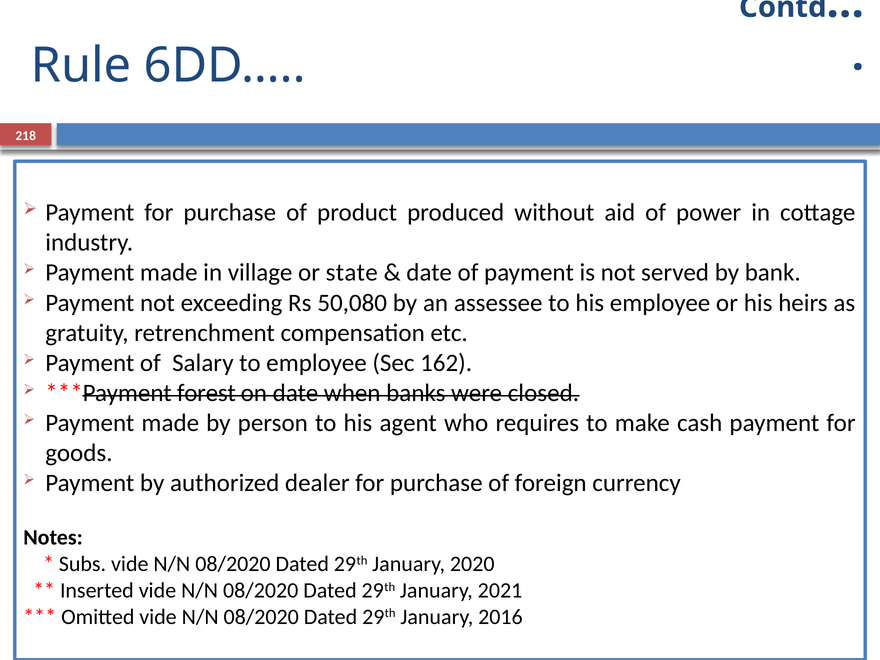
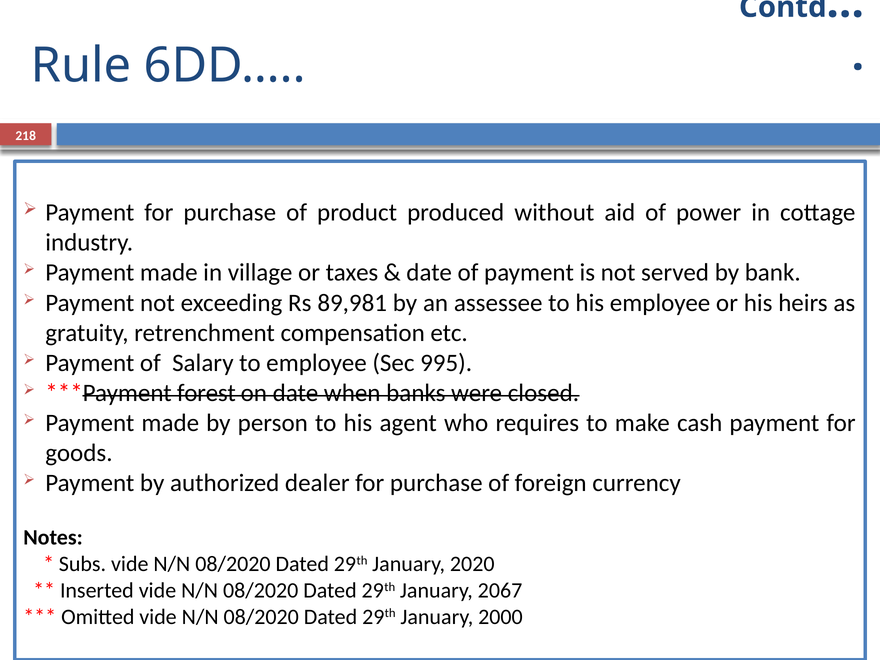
state: state -> taxes
50,080: 50,080 -> 89,981
162: 162 -> 995
2021: 2021 -> 2067
2016: 2016 -> 2000
